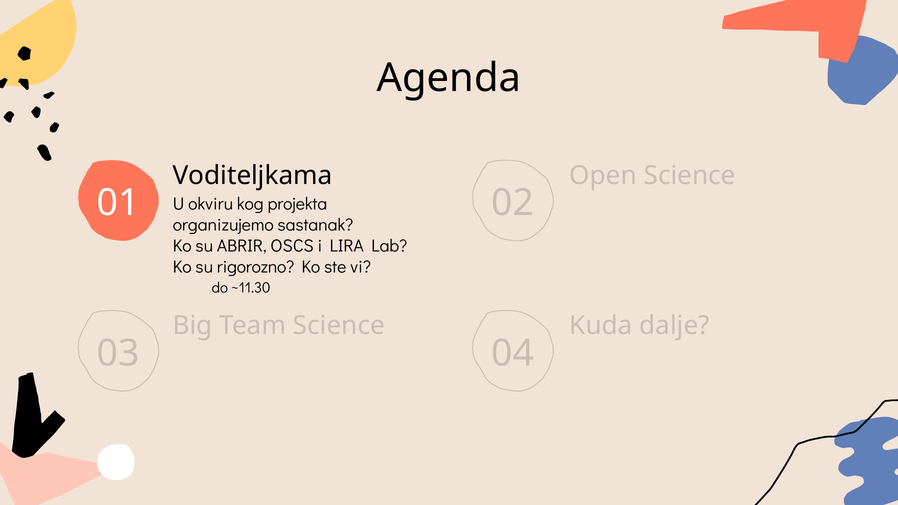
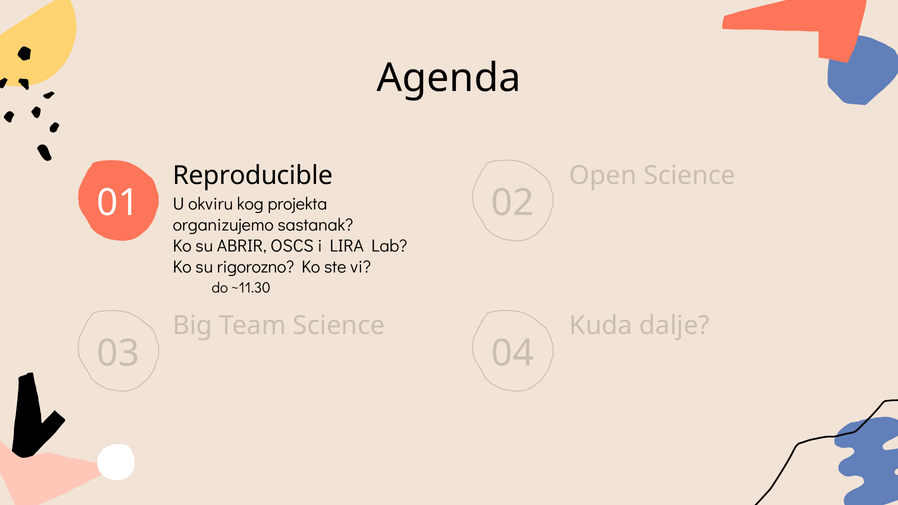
Voditeljkama: Voditeljkama -> Reproducible
